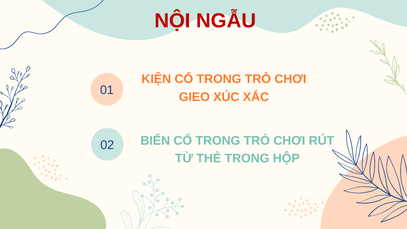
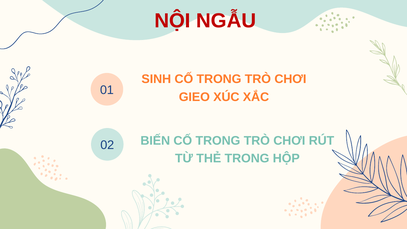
KIỆN: KIỆN -> SINH
